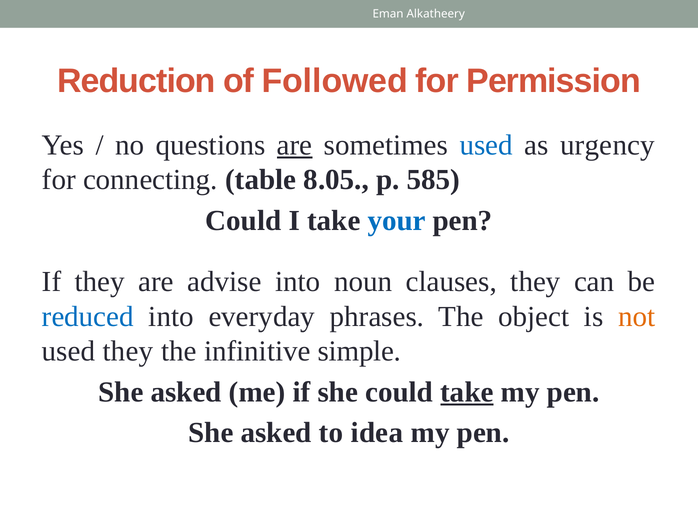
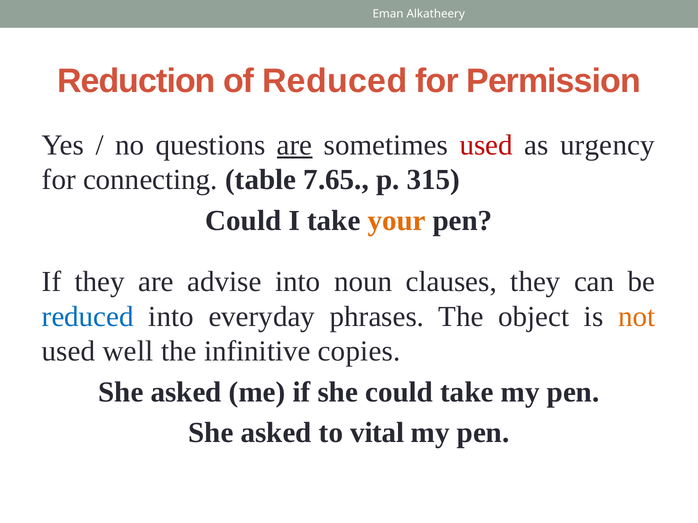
of Followed: Followed -> Reduced
used at (486, 145) colour: blue -> red
8.05: 8.05 -> 7.65
585: 585 -> 315
your colour: blue -> orange
used they: they -> well
simple: simple -> copies
take at (467, 392) underline: present -> none
idea: idea -> vital
